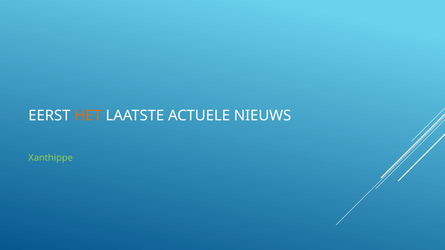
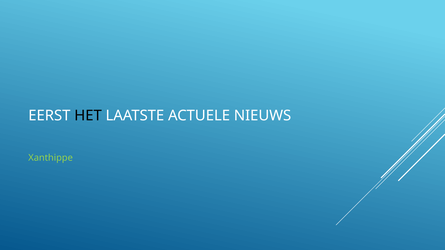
HET colour: orange -> black
